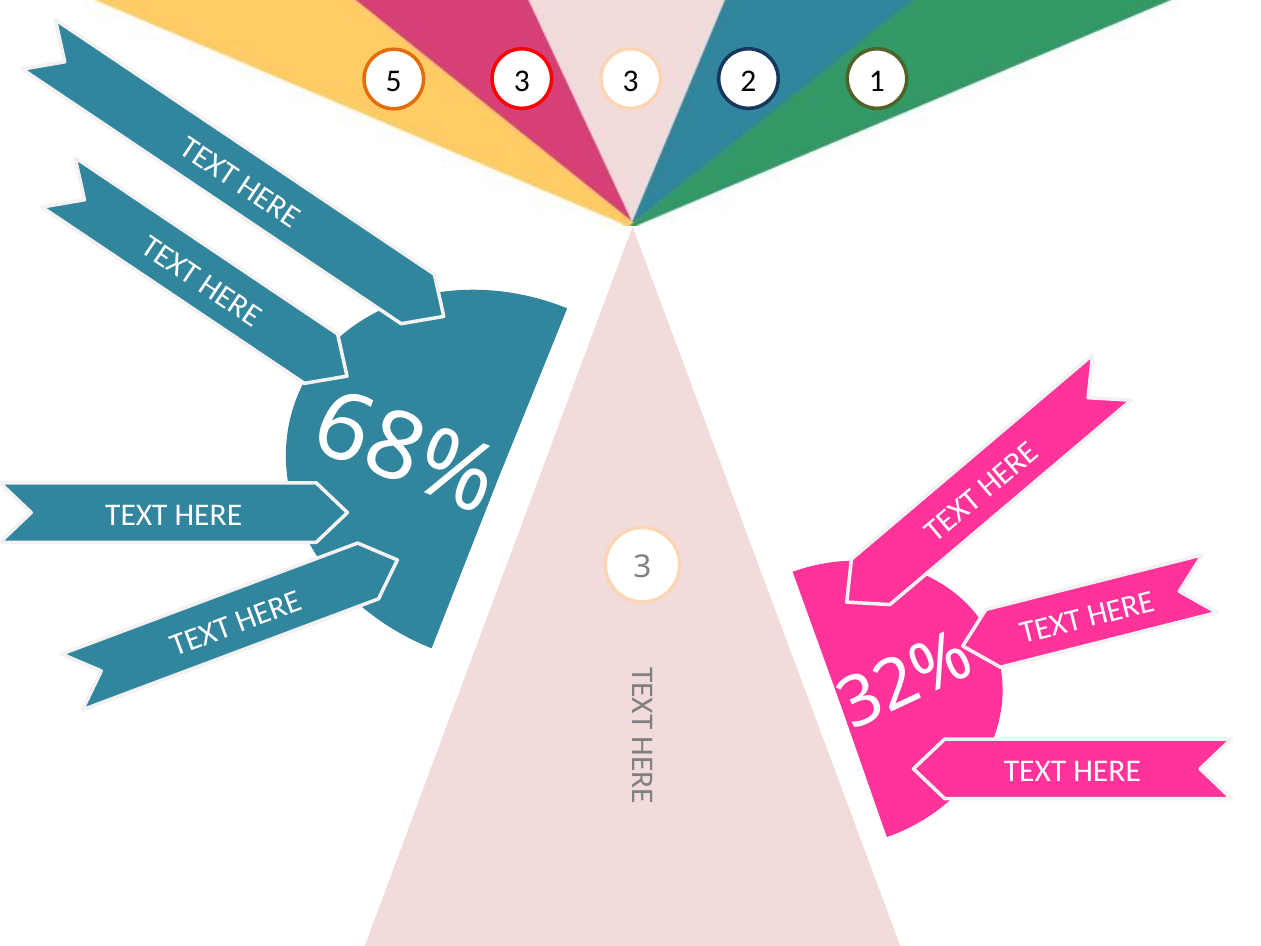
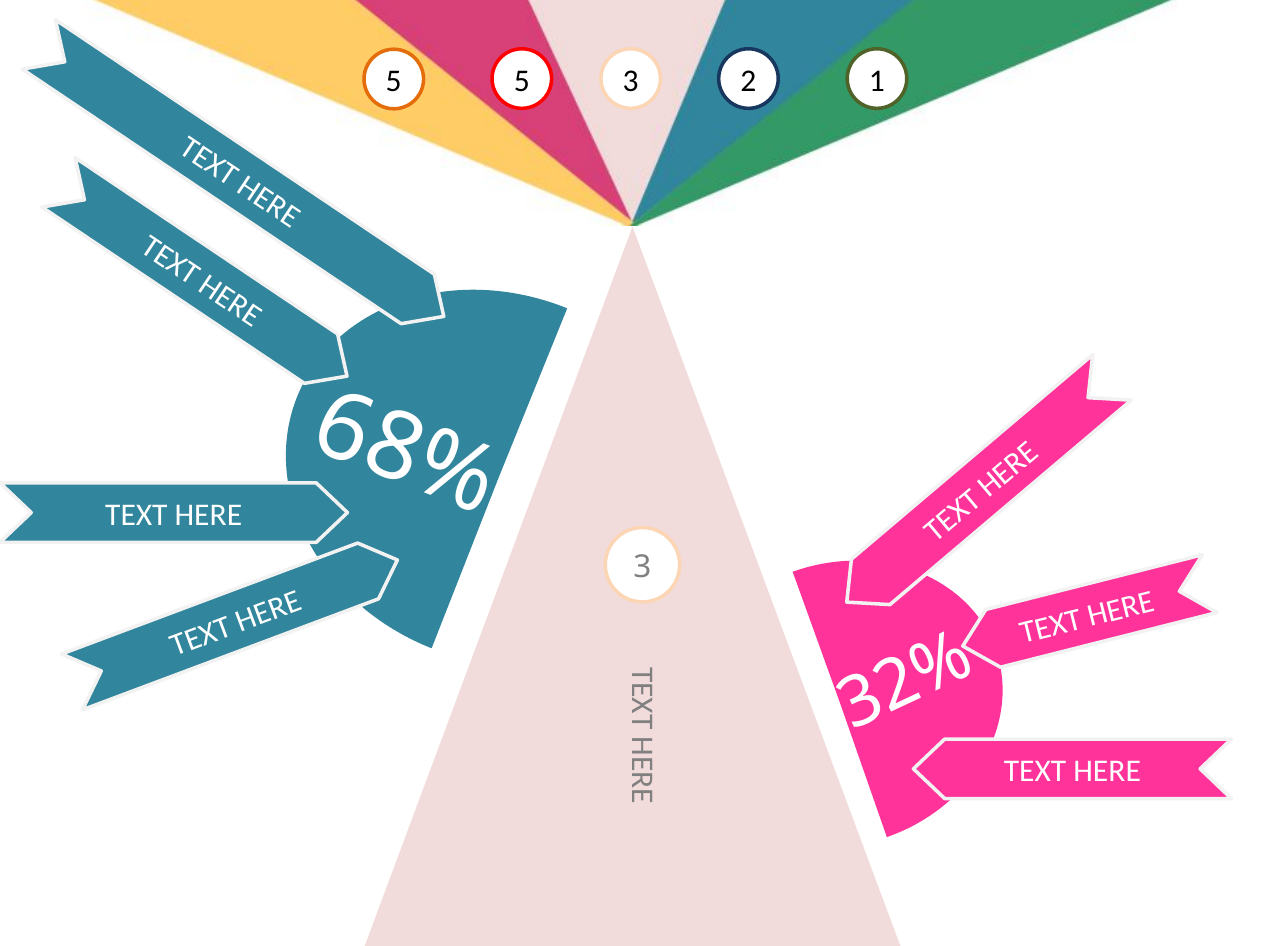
5 3: 3 -> 5
